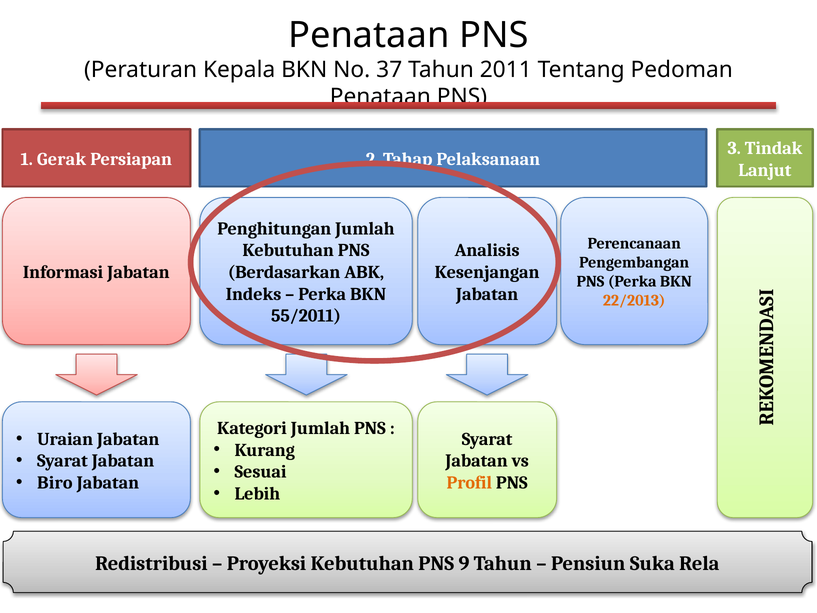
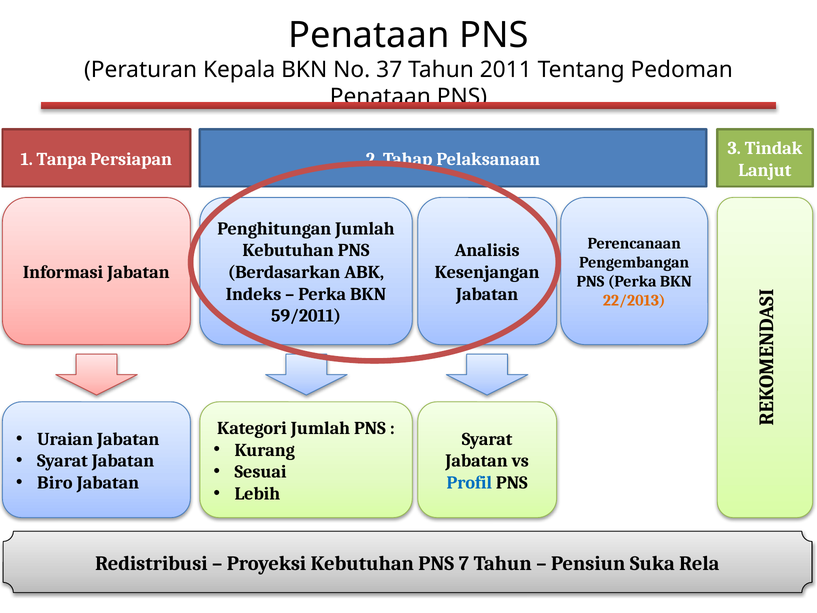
Gerak: Gerak -> Tanpa
55/2011: 55/2011 -> 59/2011
Profil colour: orange -> blue
9: 9 -> 7
